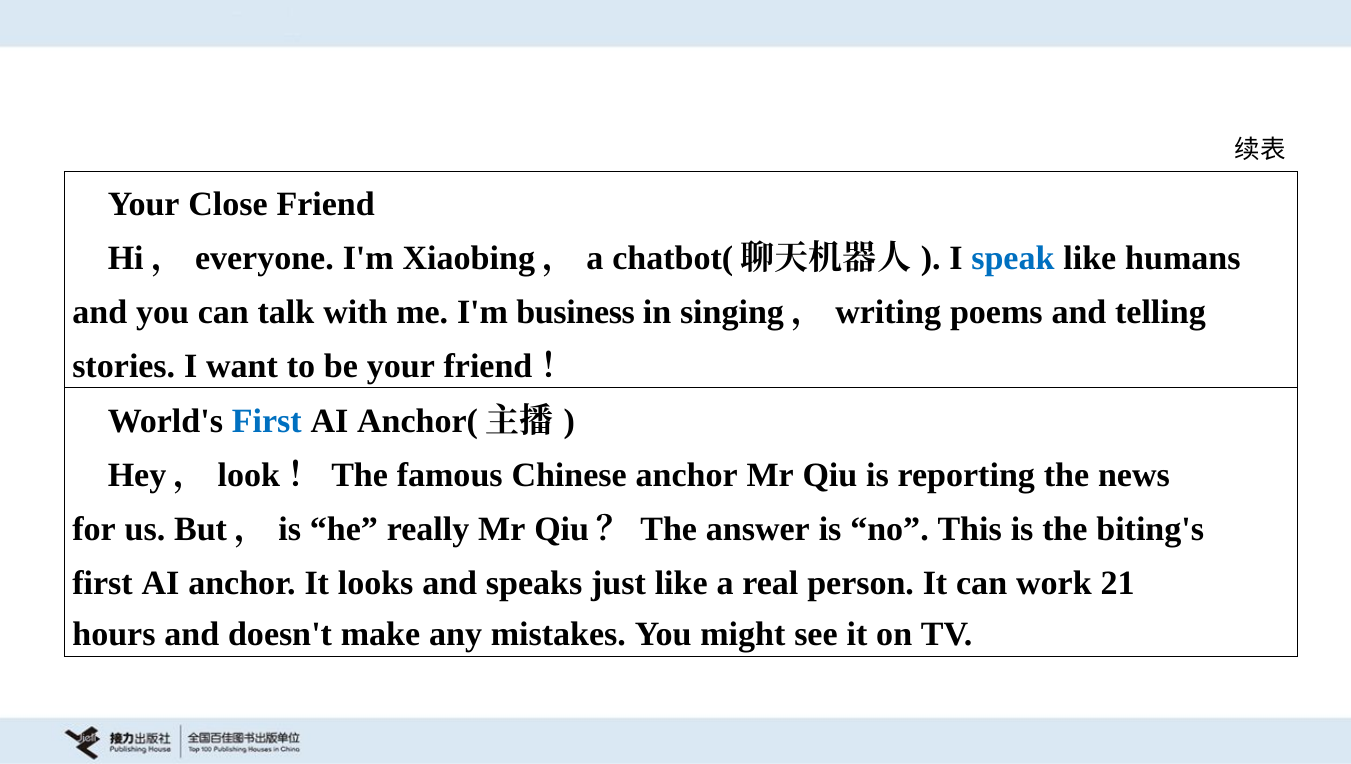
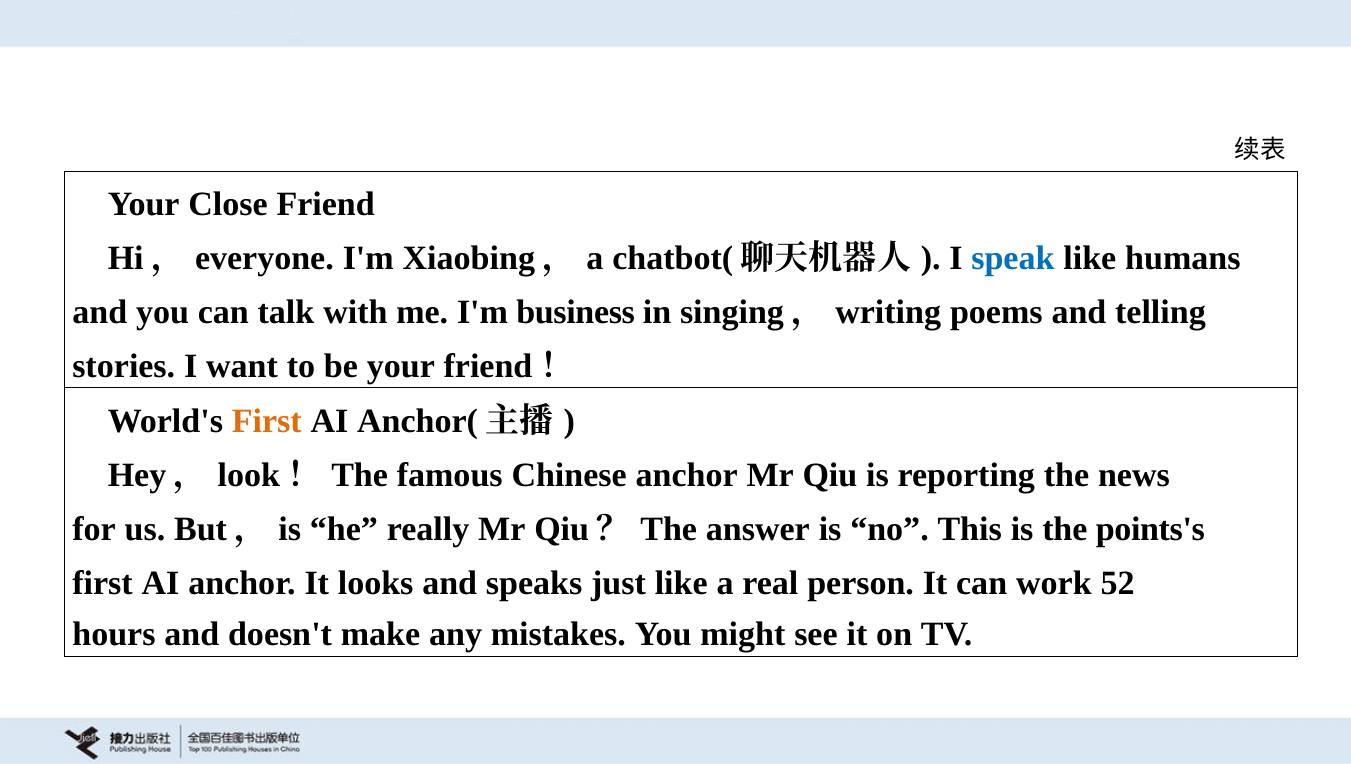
First at (267, 422) colour: blue -> orange
biting's: biting's -> points's
21: 21 -> 52
